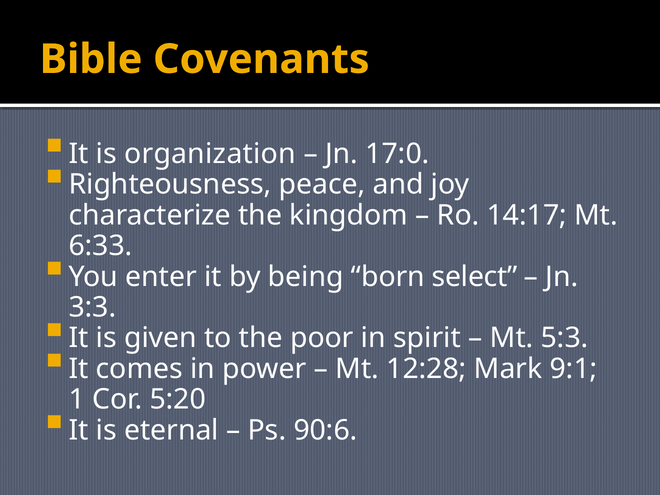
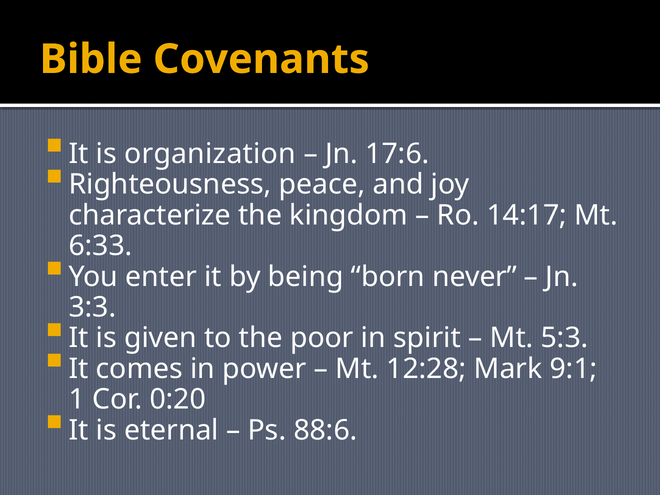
17:0: 17:0 -> 17:6
select: select -> never
5:20: 5:20 -> 0:20
90:6: 90:6 -> 88:6
